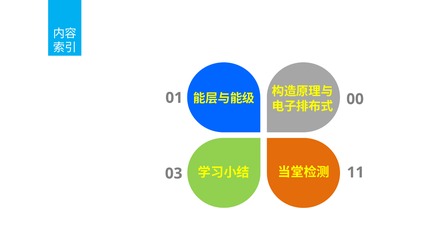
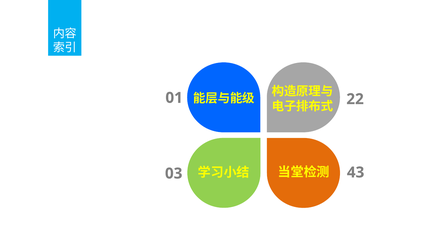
00: 00 -> 22
11: 11 -> 43
